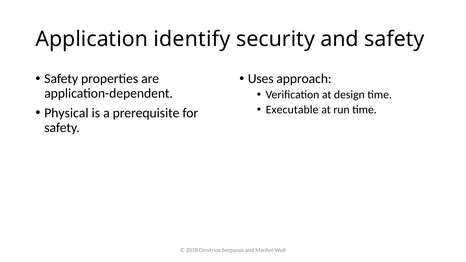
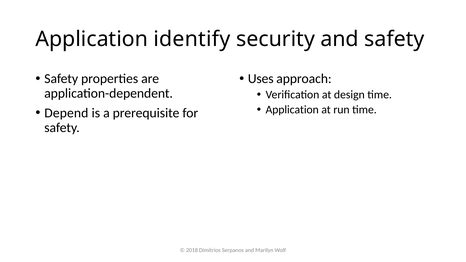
Executable at (292, 110): Executable -> Application
Physical: Physical -> Depend
